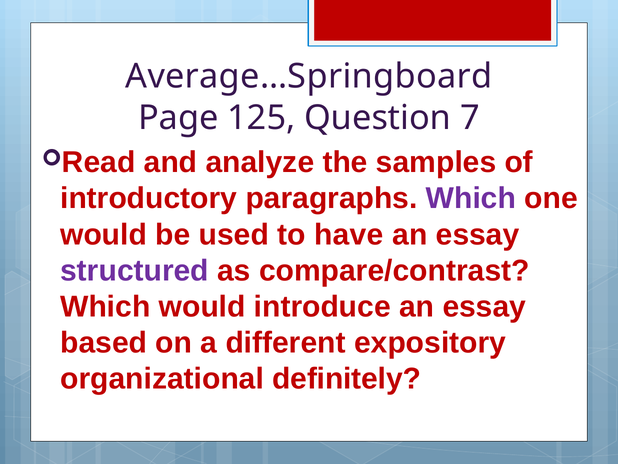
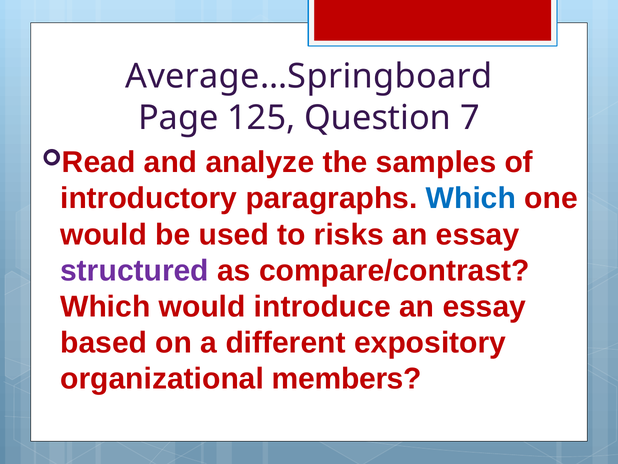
Which at (471, 198) colour: purple -> blue
have: have -> risks
definitely: definitely -> members
